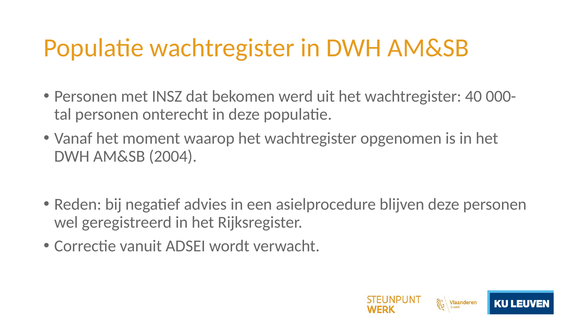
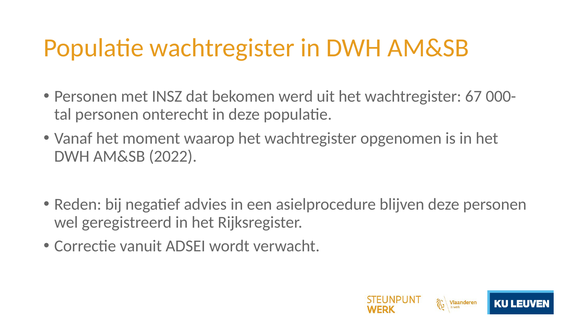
40: 40 -> 67
2004: 2004 -> 2022
